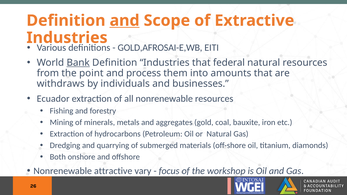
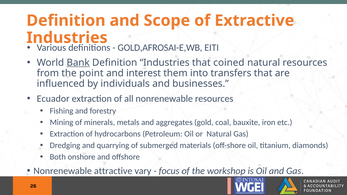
and at (125, 21) underline: present -> none
federal: federal -> coined
process: process -> interest
amounts: amounts -> transfers
withdraws: withdraws -> influenced
